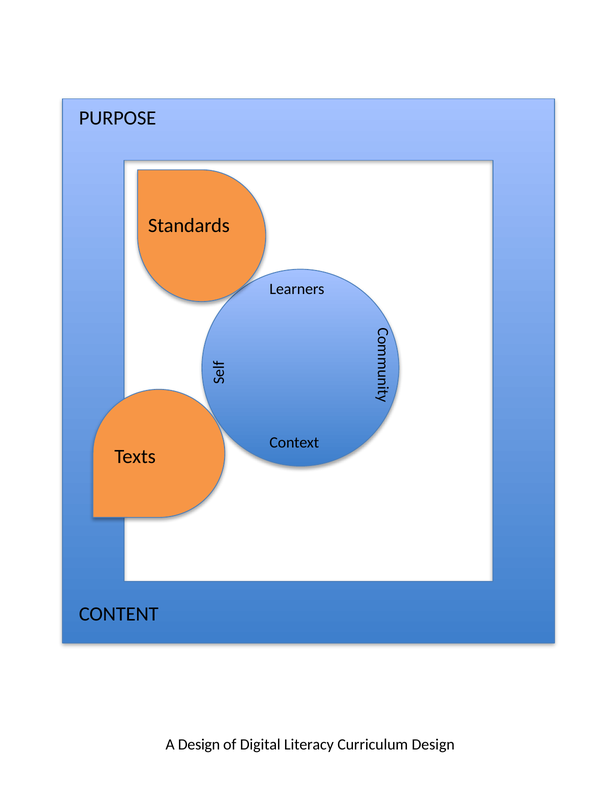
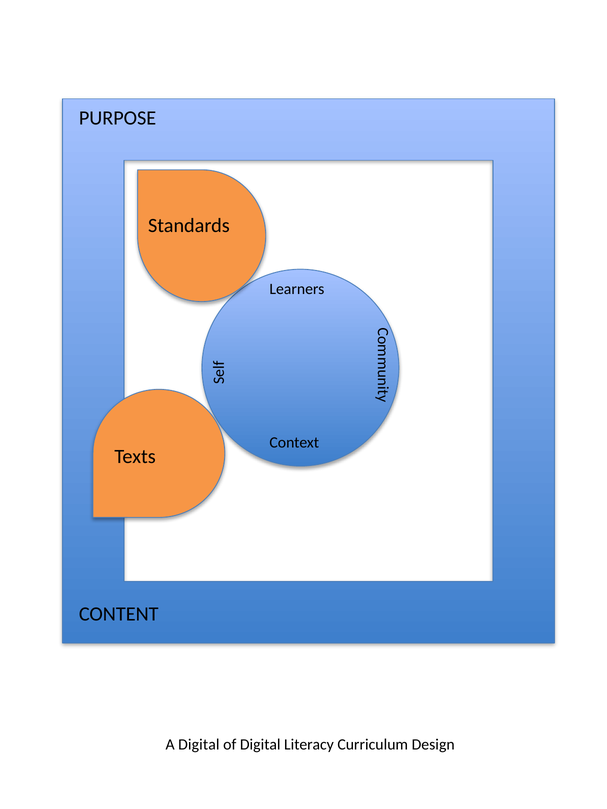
A Design: Design -> Digital
